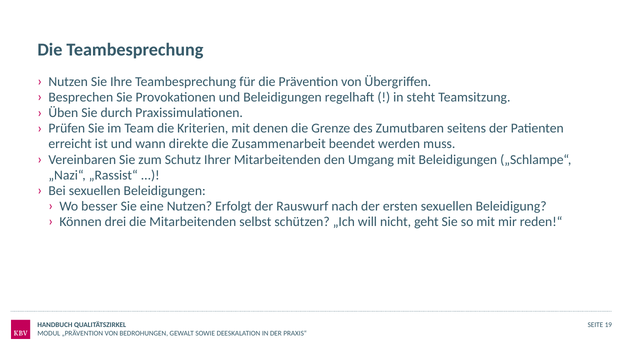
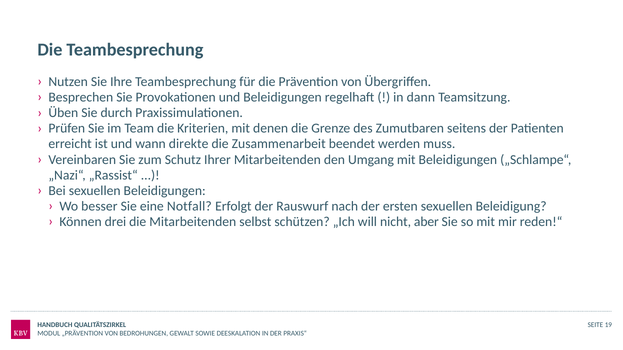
steht: steht -> dann
eine Nutzen: Nutzen -> Notfall
geht: geht -> aber
